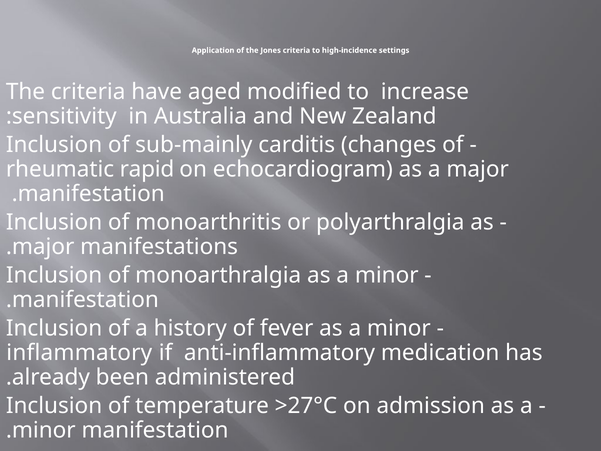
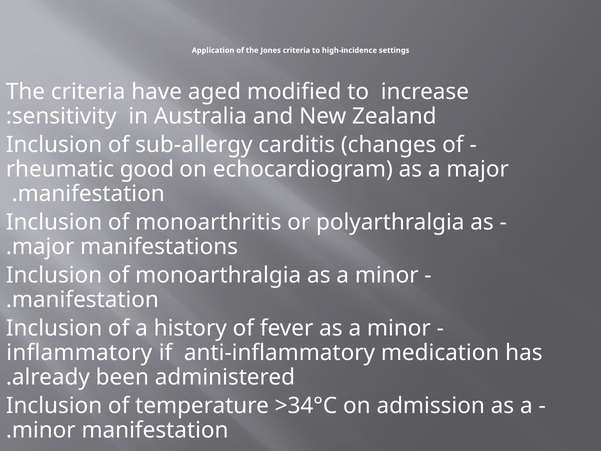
sub-mainly: sub-mainly -> sub-allergy
rapid: rapid -> good
>27°C: >27°C -> >34°C
